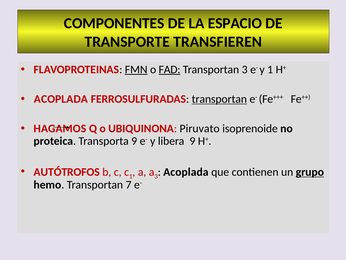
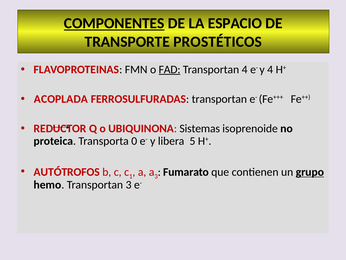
COMPONENTES underline: none -> present
TRANSFIEREN: TRANSFIEREN -> PROSTÉTICOS
FMN underline: present -> none
Transportan 3: 3 -> 4
y 1: 1 -> 4
transportan at (219, 99) underline: present -> none
HAGAMOS: HAGAMOS -> REDUCTOR
Piruvato: Piruvato -> Sistemas
Transporta 9: 9 -> 0
libera 9: 9 -> 5
Acoplada at (186, 172): Acoplada -> Fumarato
Transportan 7: 7 -> 3
